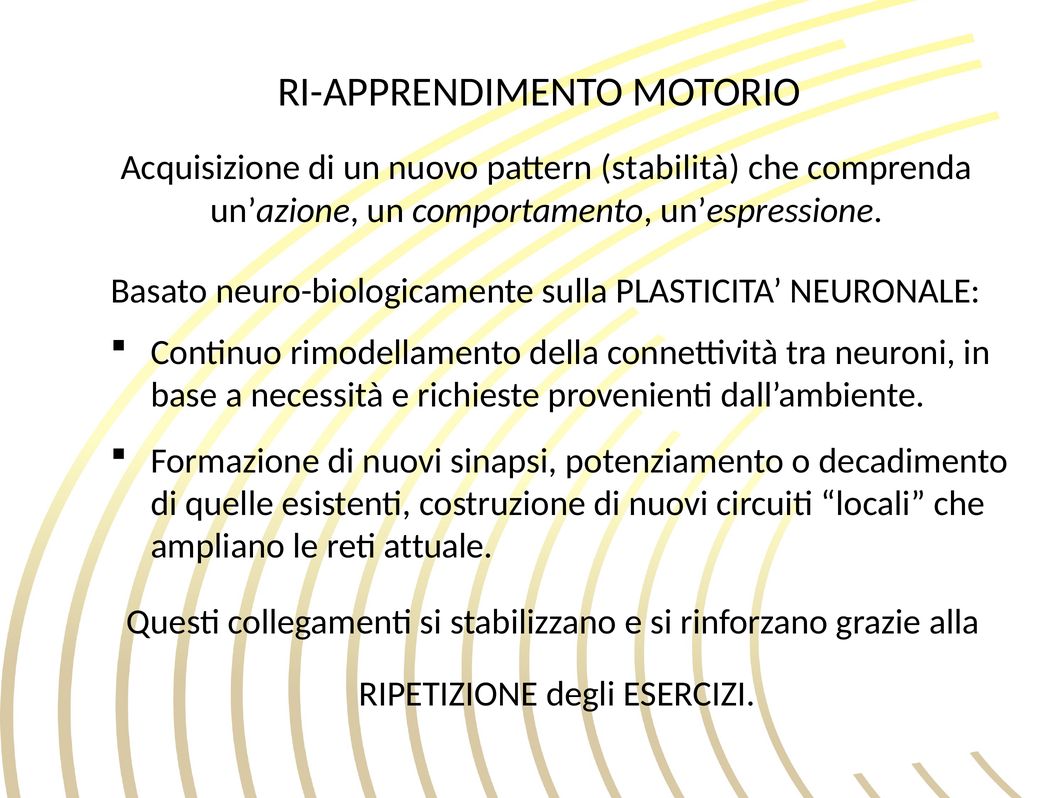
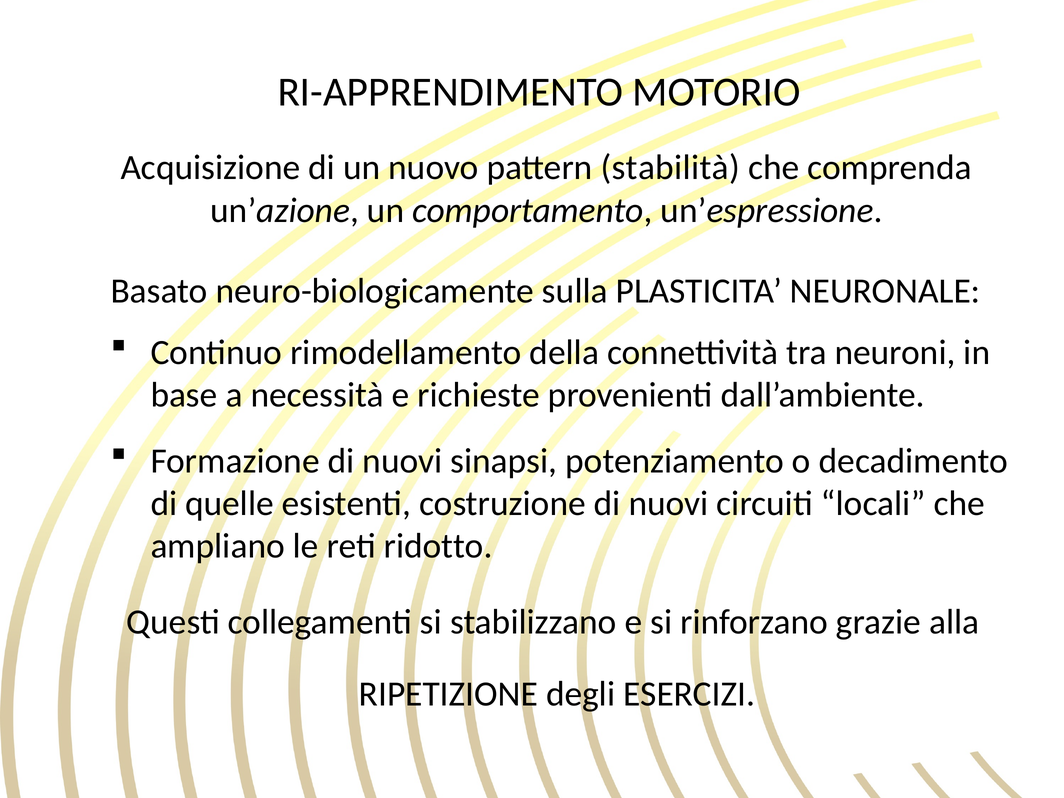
attuale: attuale -> ridotto
